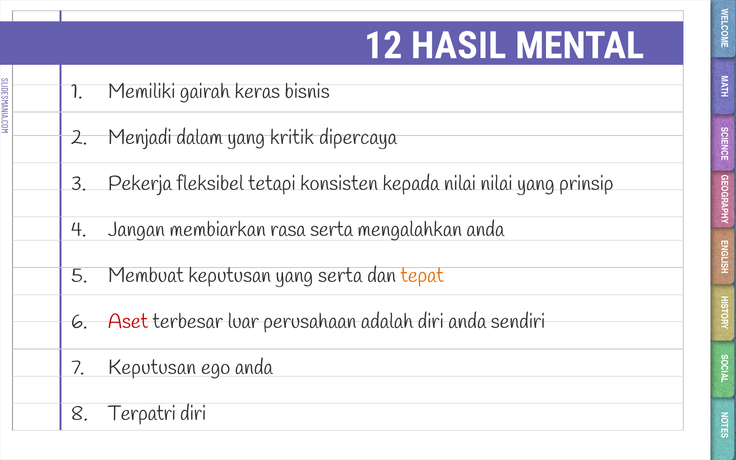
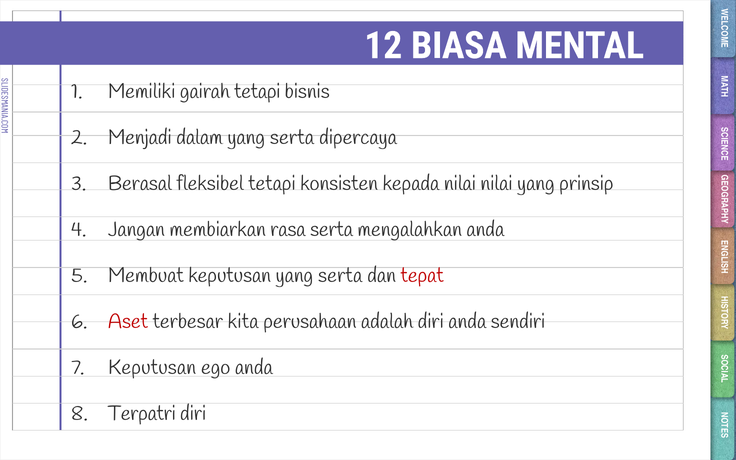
HASIL: HASIL -> BIASA
gairah keras: keras -> tetapi
kritik at (292, 137): kritik -> serta
Pekerja: Pekerja -> Berasal
tepat colour: orange -> red
luar: luar -> kita
